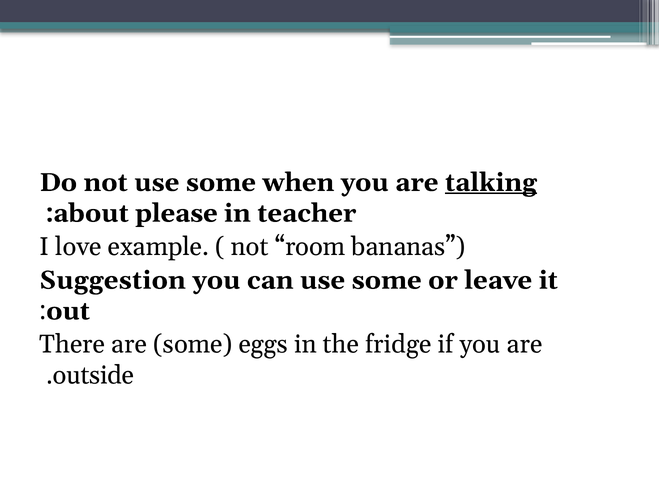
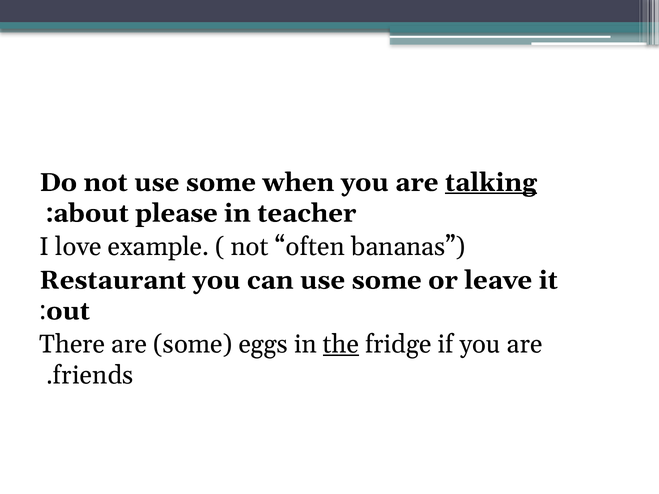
room: room -> often
Suggestion: Suggestion -> Restaurant
the underline: none -> present
outside: outside -> friends
